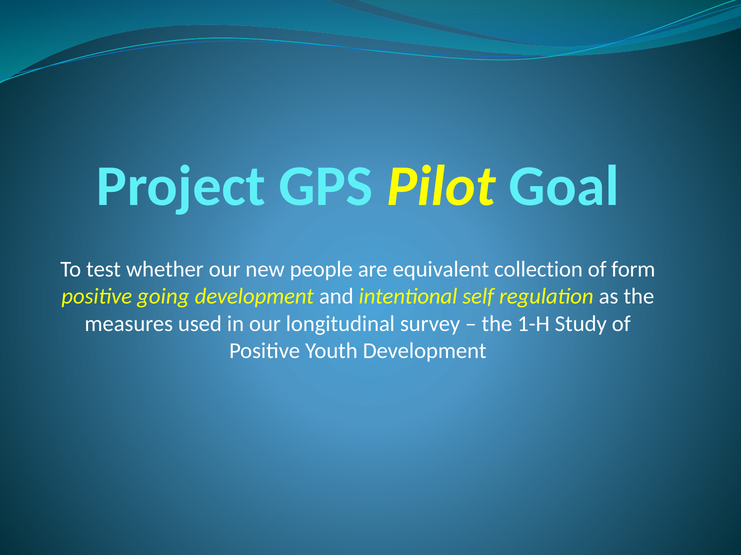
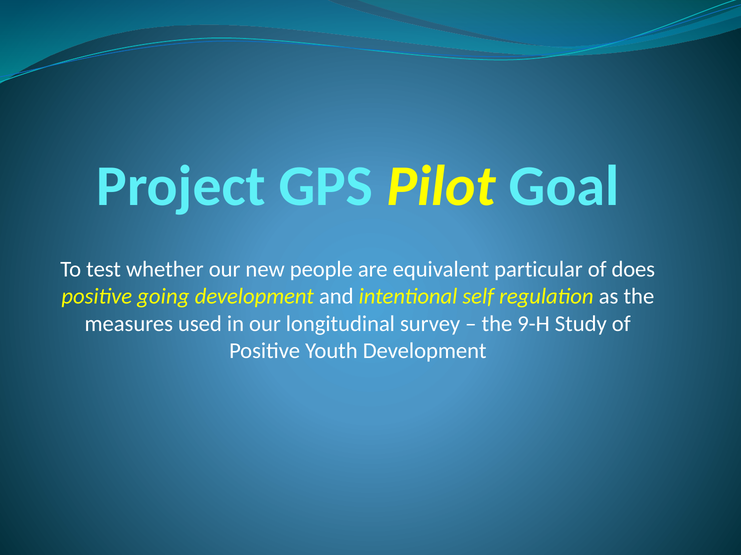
collection: collection -> particular
form: form -> does
1-H: 1-H -> 9-H
